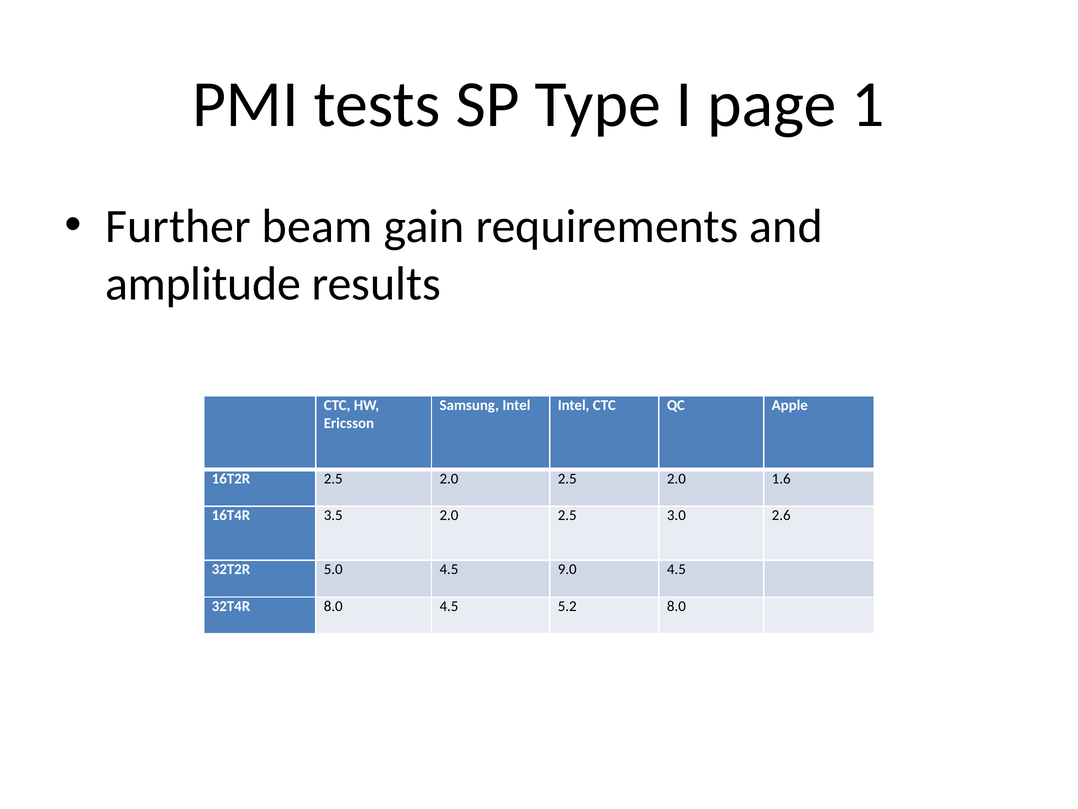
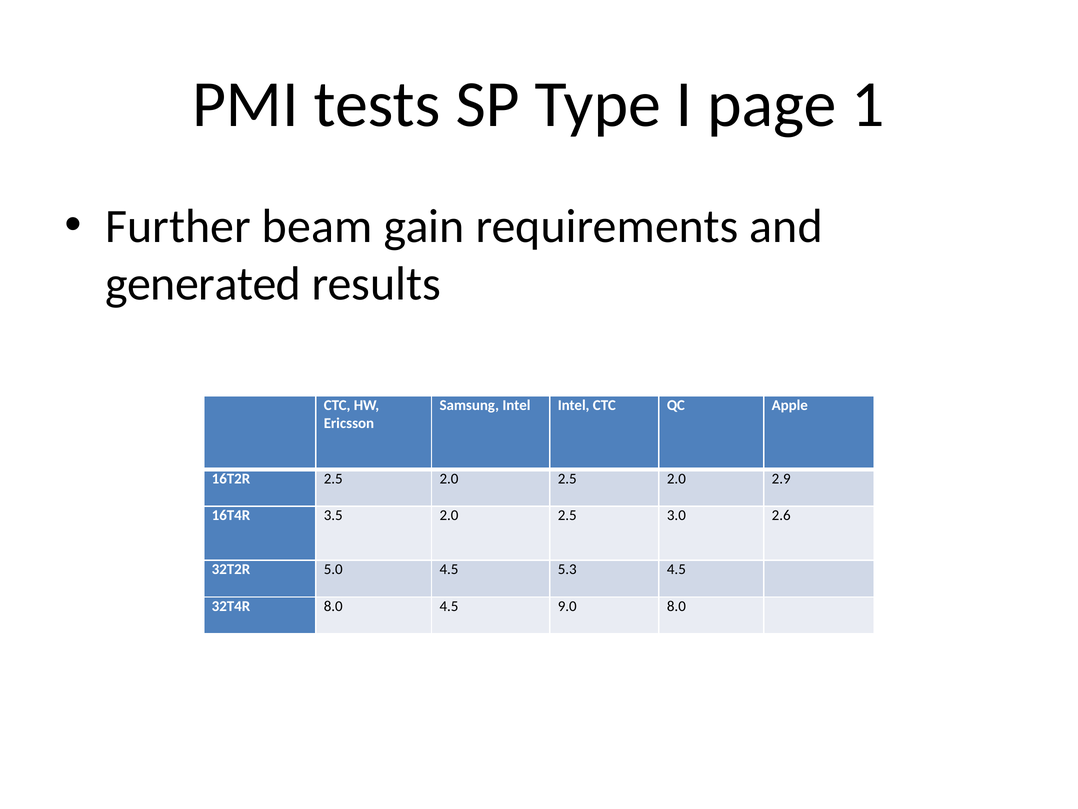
amplitude: amplitude -> generated
1.6: 1.6 -> 2.9
9.0: 9.0 -> 5.3
5.2: 5.2 -> 9.0
